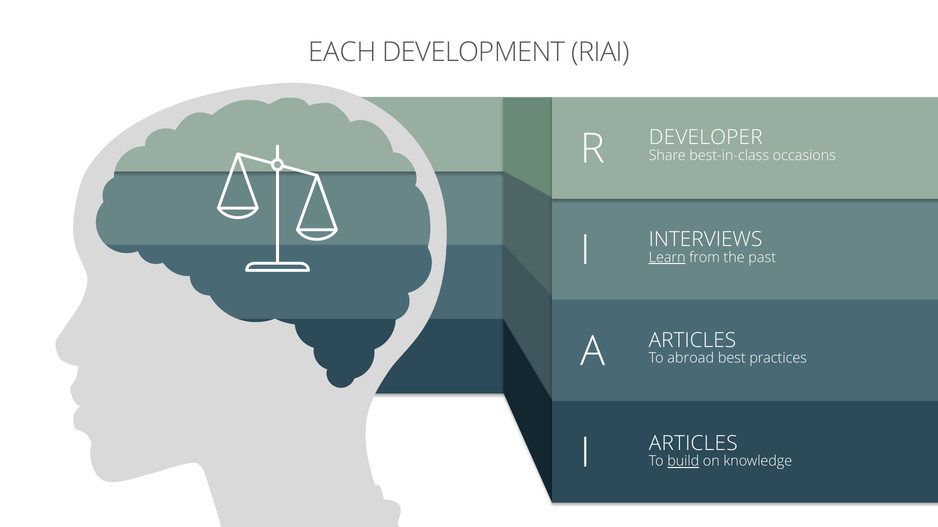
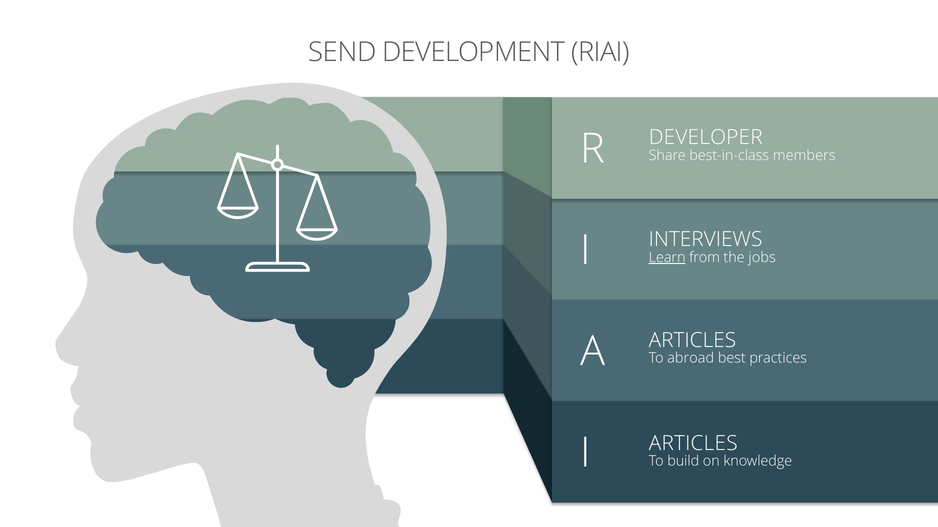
EACH: EACH -> SEND
occasions: occasions -> members
past: past -> jobs
build underline: present -> none
